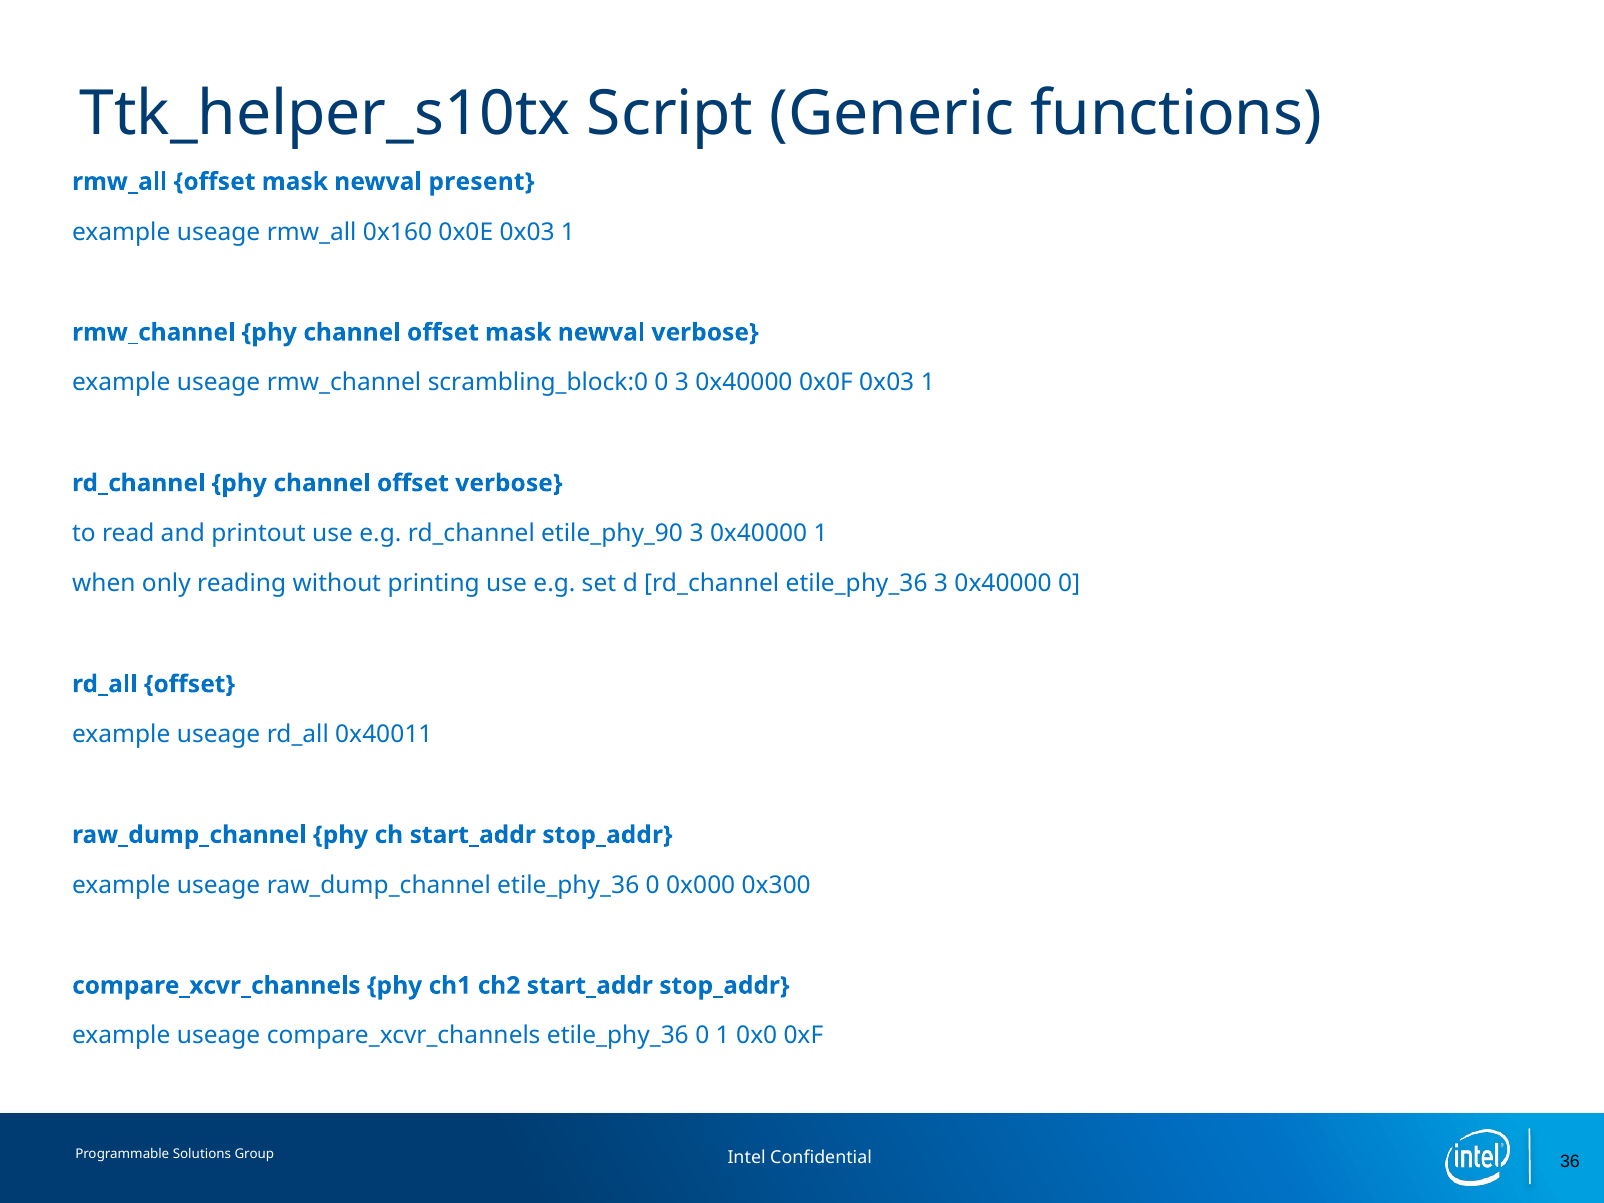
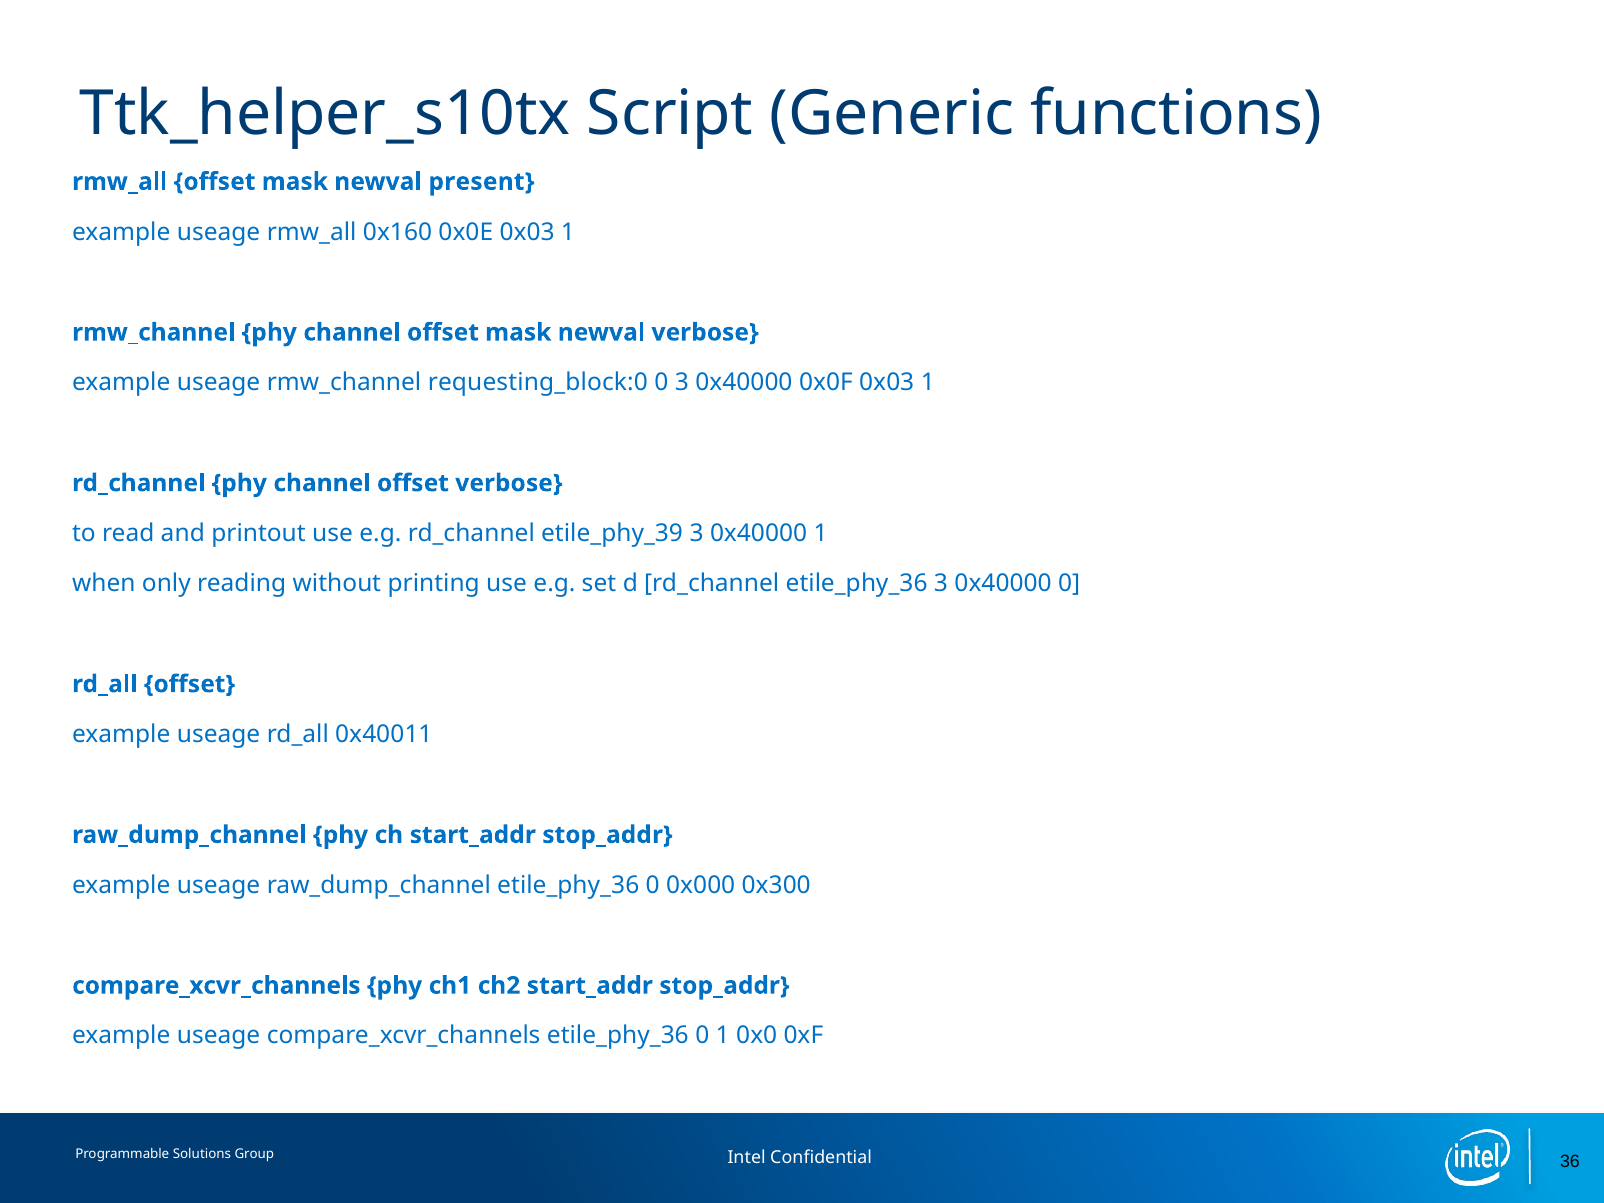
scrambling_block:0: scrambling_block:0 -> requesting_block:0
etile_phy_90: etile_phy_90 -> etile_phy_39
